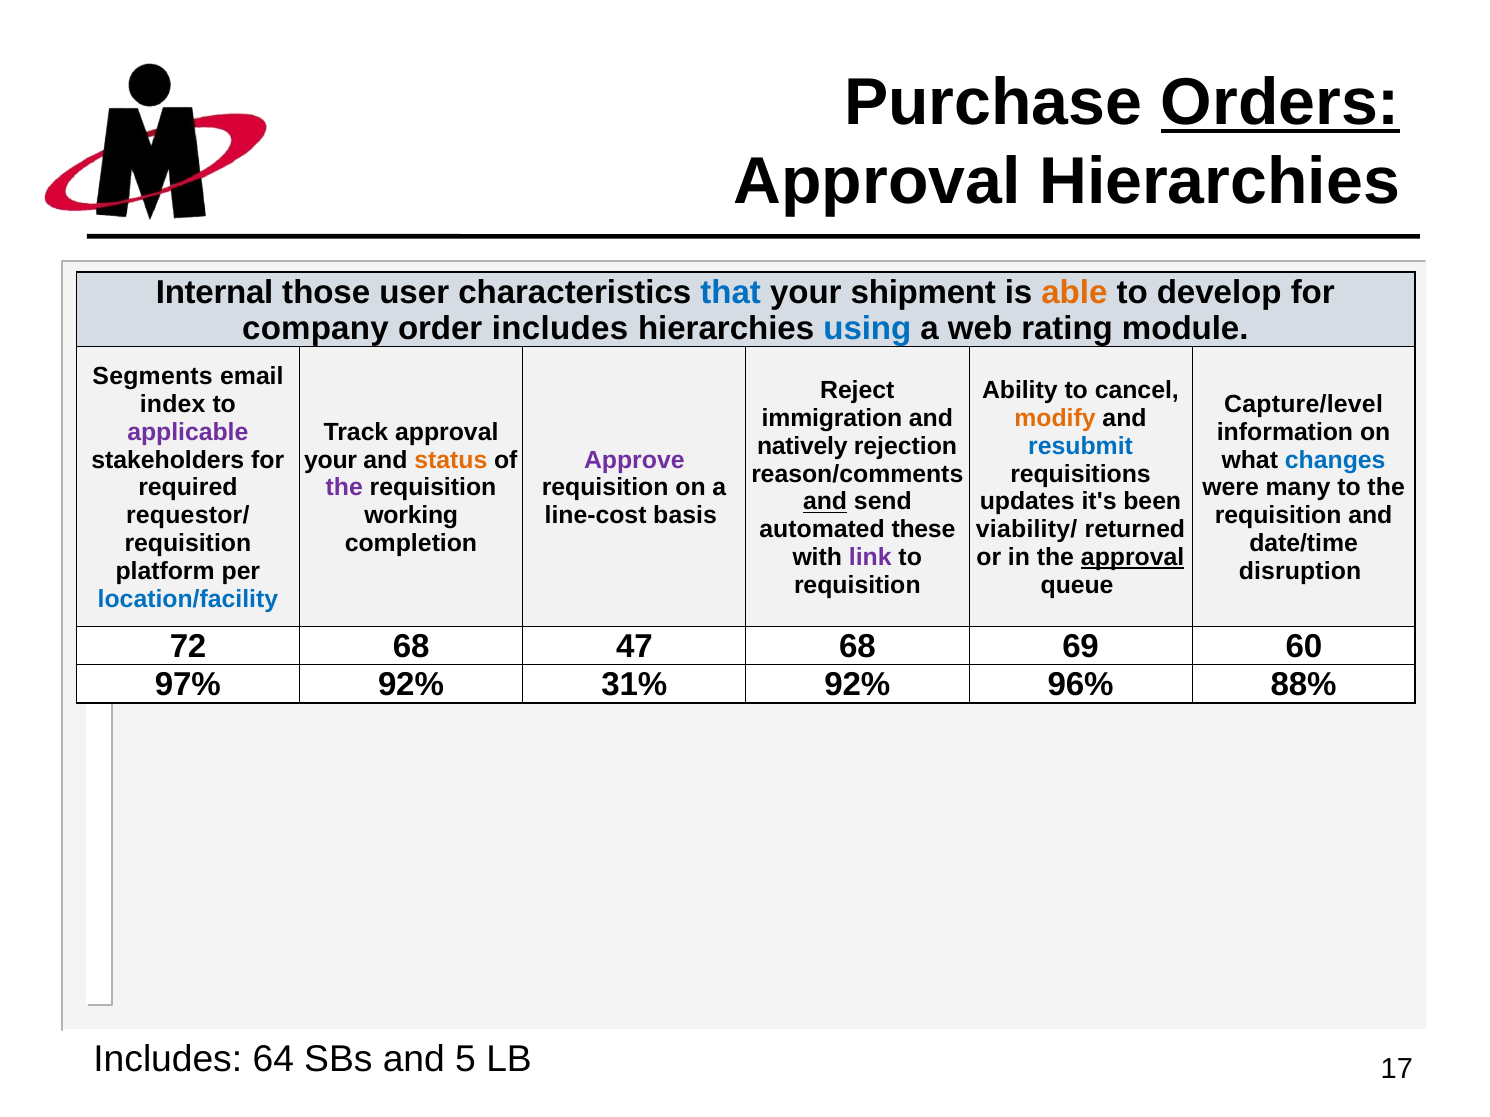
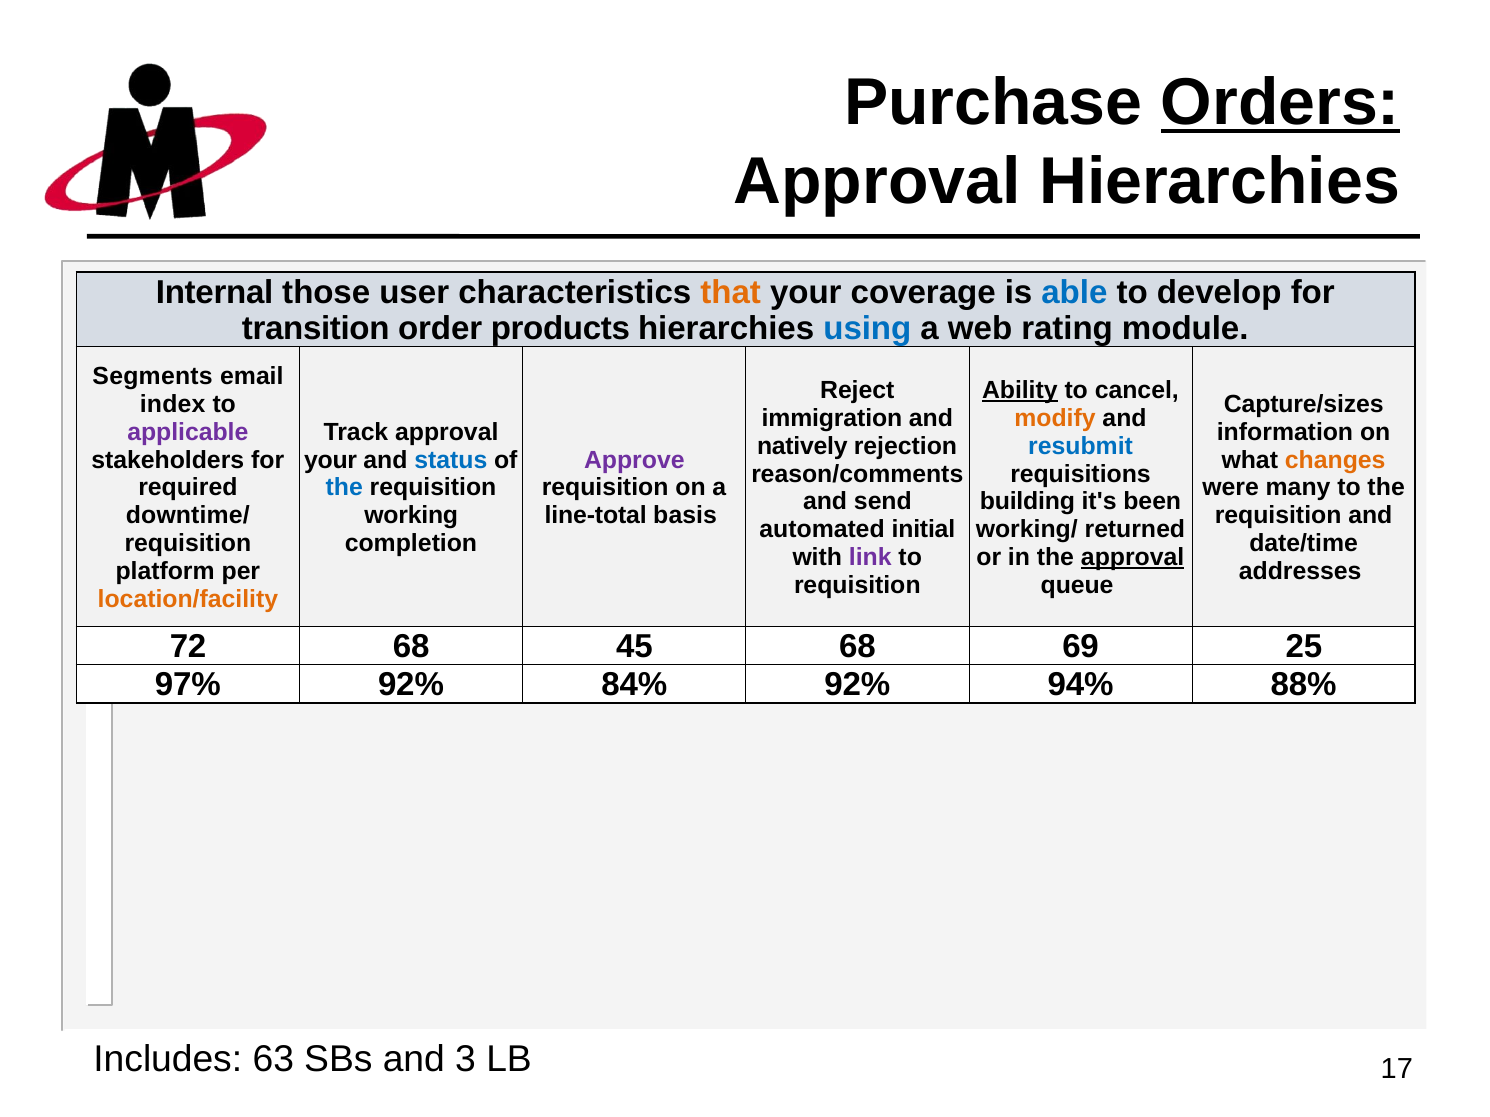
that colour: blue -> orange
shipment: shipment -> coverage
able colour: orange -> blue
company: company -> transition
order includes: includes -> products
Ability underline: none -> present
Capture/level: Capture/level -> Capture/sizes
status colour: orange -> blue
changes colour: blue -> orange
the at (344, 488) colour: purple -> blue
and at (825, 502) underline: present -> none
updates: updates -> building
requestor/: requestor/ -> downtime/
line-cost: line-cost -> line-total
these: these -> initial
viability/: viability/ -> working/
disruption: disruption -> addresses
location/facility colour: blue -> orange
47: 47 -> 45
60: 60 -> 25
31%: 31% -> 84%
96%: 96% -> 94%
64: 64 -> 63
5: 5 -> 3
